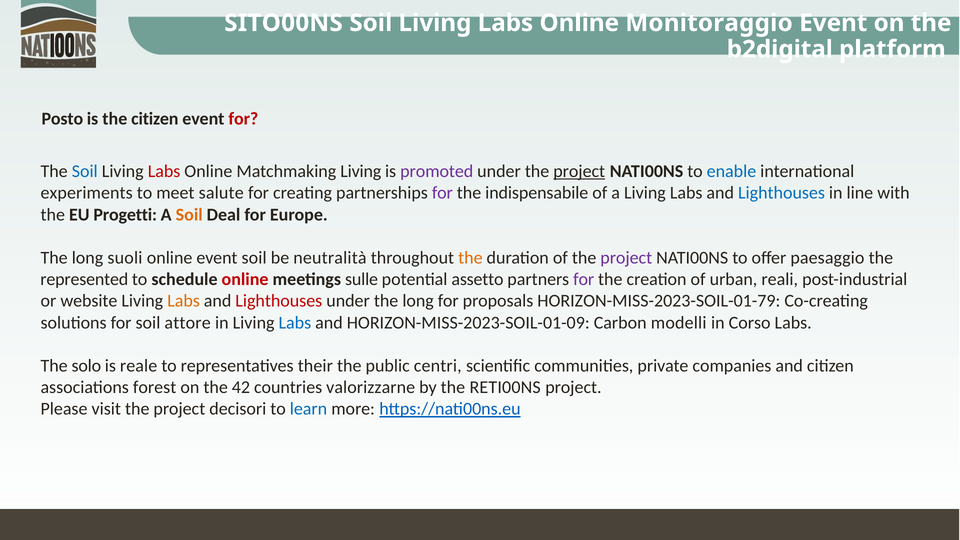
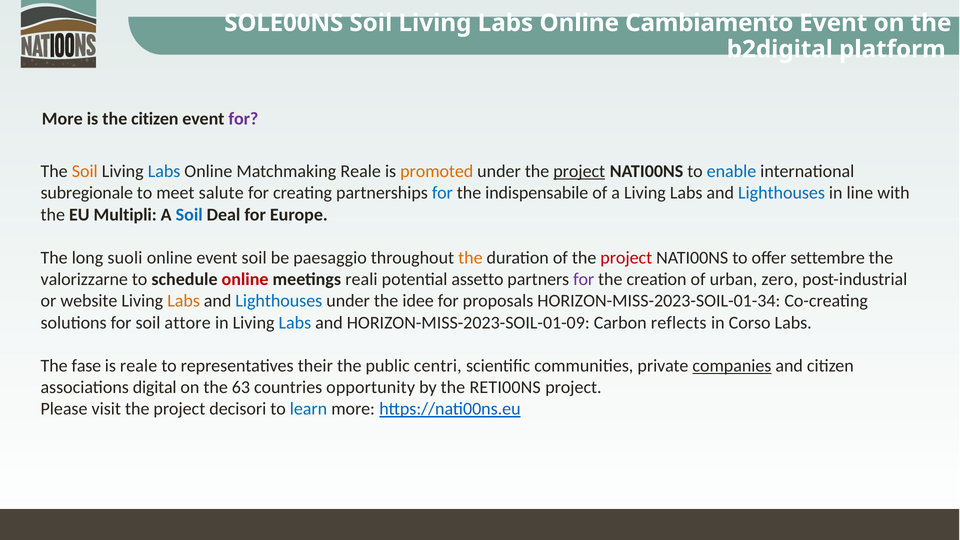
SITO00NS: SITO00NS -> SOLE00NS
Monitoraggio: Monitoraggio -> Cambiamento
Posto at (62, 119): Posto -> More
for at (243, 119) colour: red -> purple
Soil at (85, 171) colour: blue -> orange
Labs at (164, 171) colour: red -> blue
Matchmaking Living: Living -> Reale
promoted colour: purple -> orange
experiments: experiments -> subregionale
for at (442, 193) colour: purple -> blue
Progetti: Progetti -> Multipli
Soil at (189, 215) colour: orange -> blue
neutralità: neutralità -> paesaggio
project at (626, 258) colour: purple -> red
paesaggio: paesaggio -> settembre
represented: represented -> valorizzarne
sulle: sulle -> reali
reali: reali -> zero
Lighthouses at (279, 301) colour: red -> blue
under the long: long -> idee
HORIZON-MISS-2023-SOIL-01-79: HORIZON-MISS-2023-SOIL-01-79 -> HORIZON-MISS-2023-SOIL-01-34
modelli: modelli -> reflects
solo: solo -> fase
companies underline: none -> present
forest: forest -> digital
42: 42 -> 63
valorizzarne: valorizzarne -> opportunity
